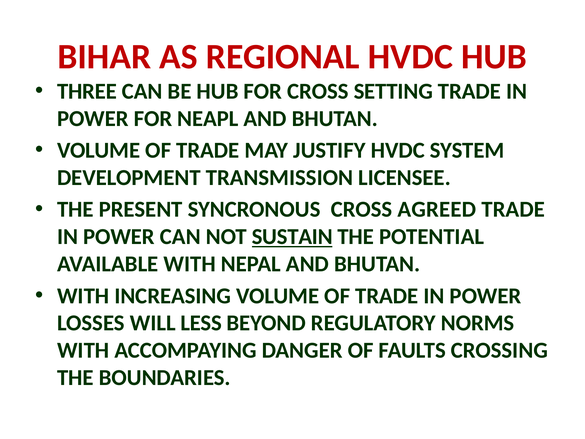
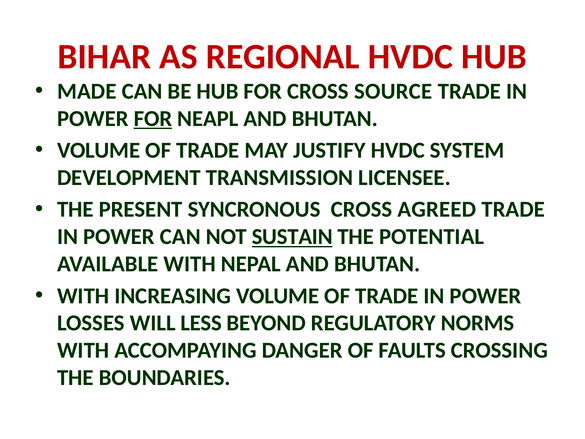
THREE: THREE -> MADE
SETTING: SETTING -> SOURCE
FOR at (153, 118) underline: none -> present
